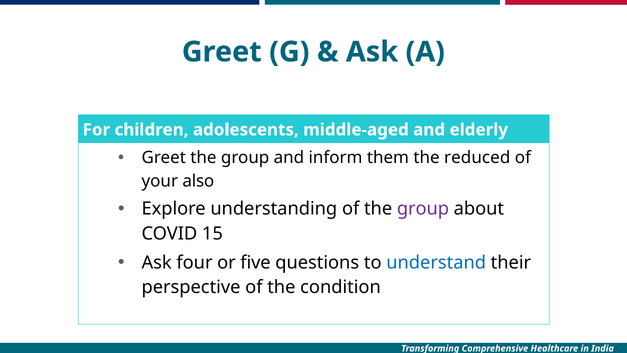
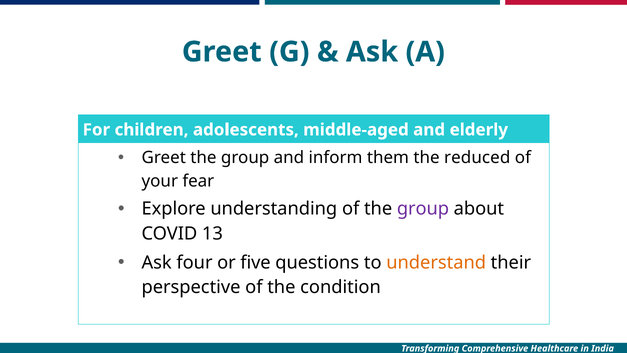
also: also -> fear
15: 15 -> 13
understand colour: blue -> orange
